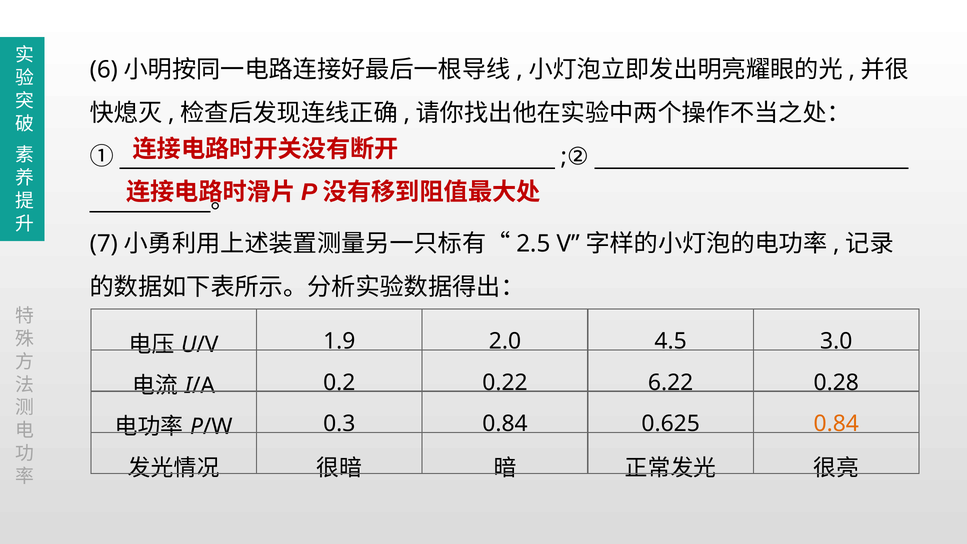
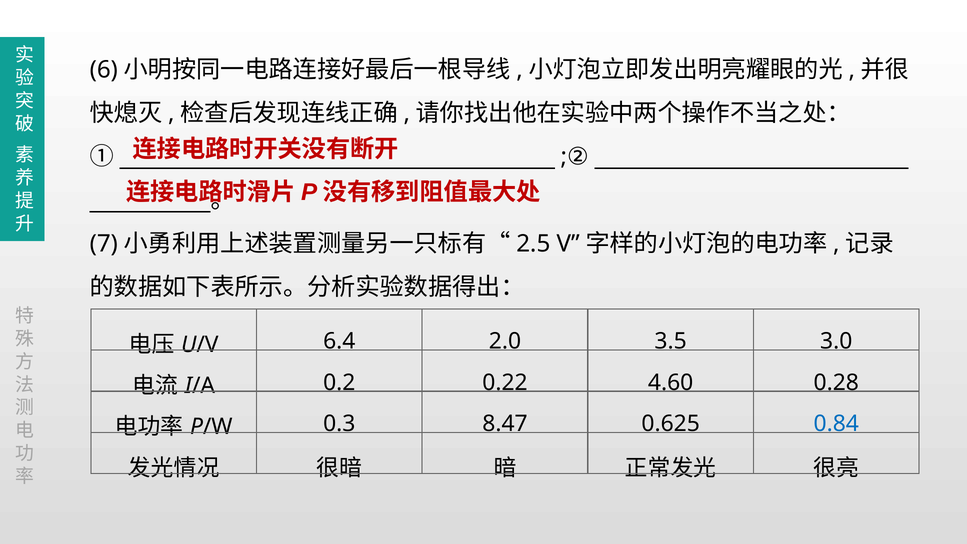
1.9: 1.9 -> 6.4
4.5: 4.5 -> 3.5
6.22: 6.22 -> 4.60
0.3 0.84: 0.84 -> 8.47
0.84 at (836, 424) colour: orange -> blue
